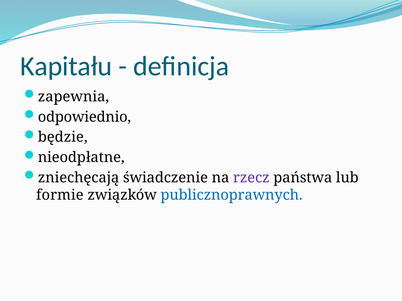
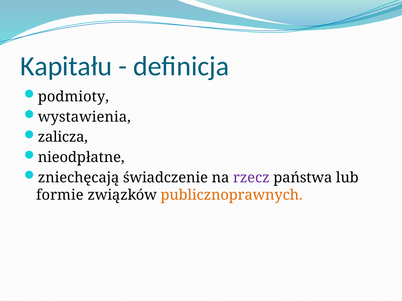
zapewnia: zapewnia -> podmioty
odpowiednio: odpowiednio -> wystawienia
będzie: będzie -> zalicza
publicznoprawnych colour: blue -> orange
